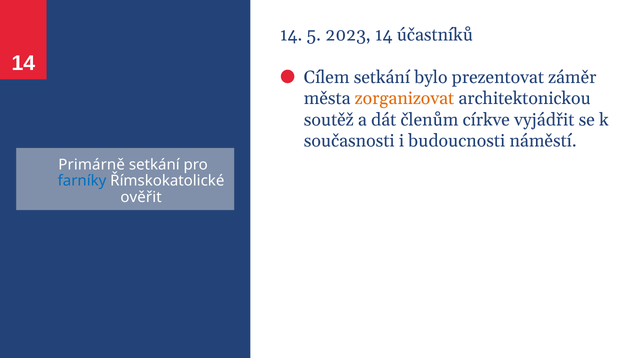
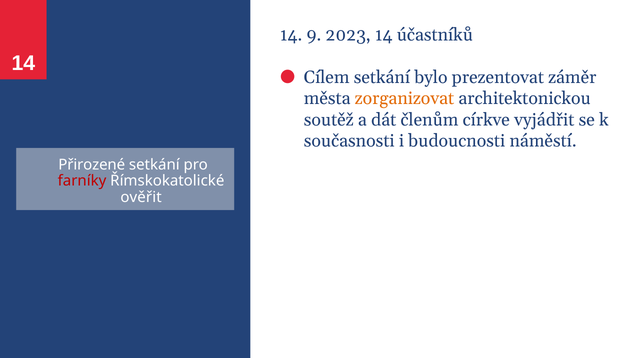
5: 5 -> 9
Primárně: Primárně -> Přirozené
farníky colour: blue -> red
